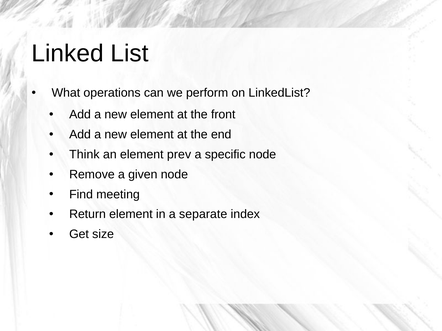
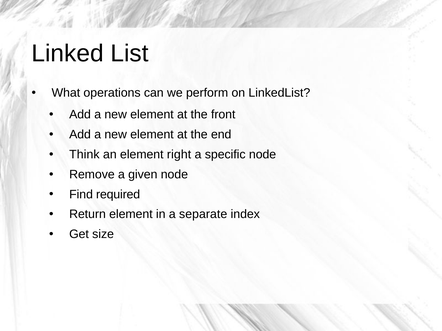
prev: prev -> right
meeting: meeting -> required
